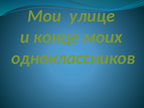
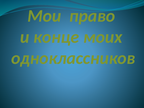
улице: улице -> право
